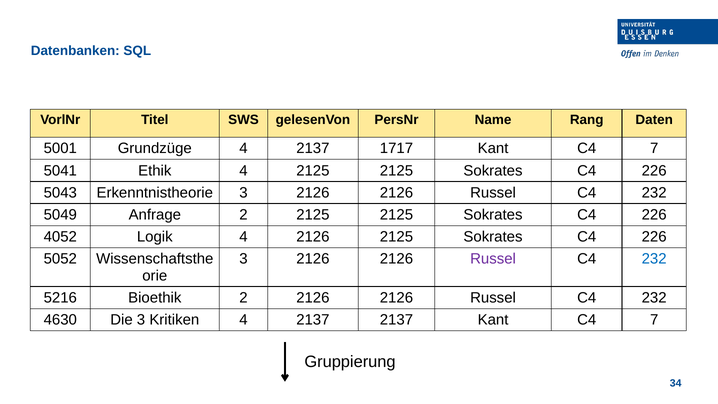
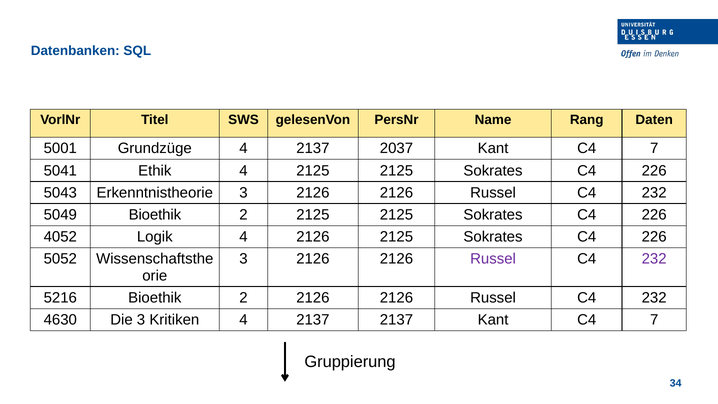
1717: 1717 -> 2037
5049 Anfrage: Anfrage -> Bioethik
232 at (654, 259) colour: blue -> purple
